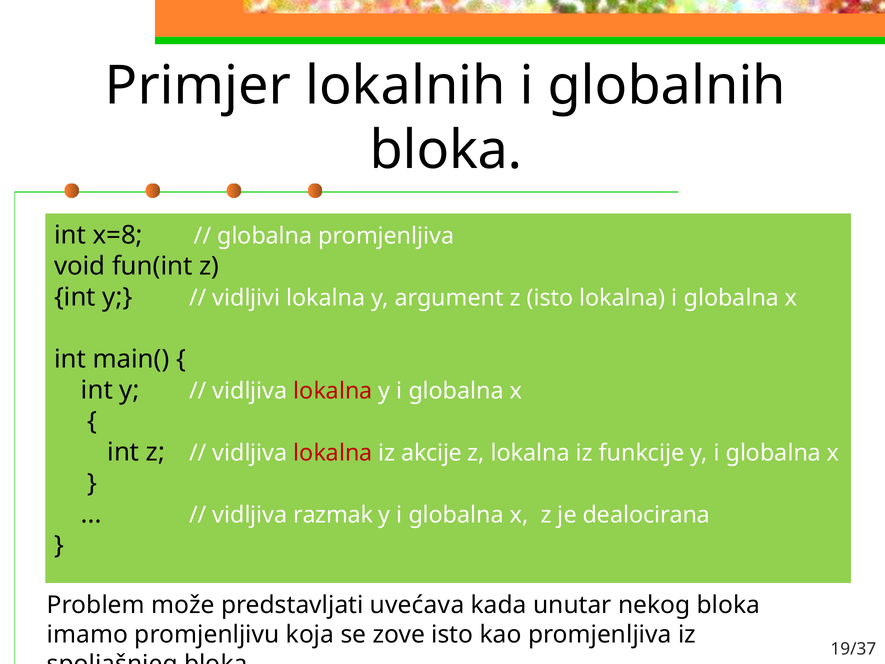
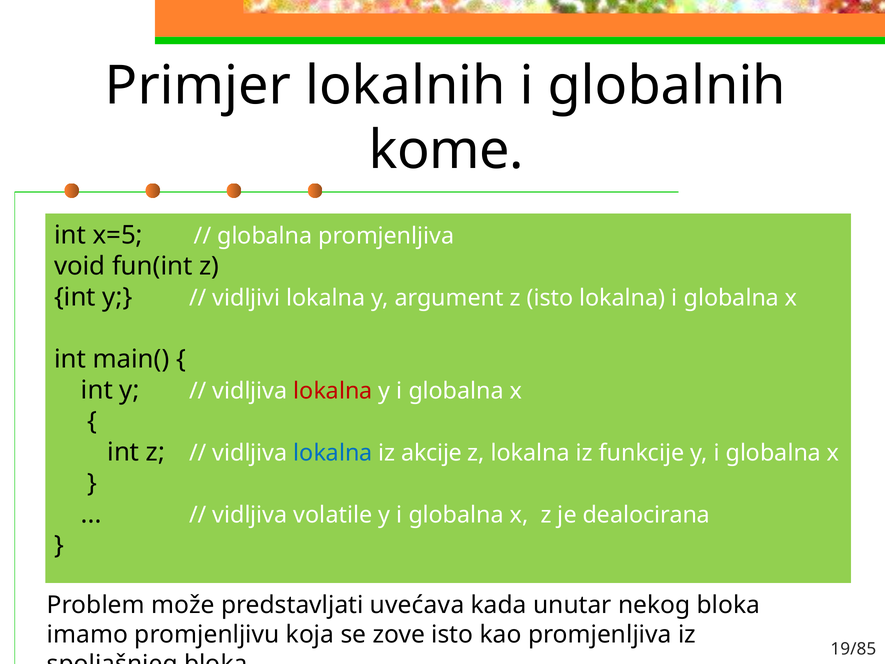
bloka at (446, 151): bloka -> kome
x=8: x=8 -> x=5
lokalna at (333, 453) colour: red -> blue
razmak: razmak -> volatile
19/37: 19/37 -> 19/85
